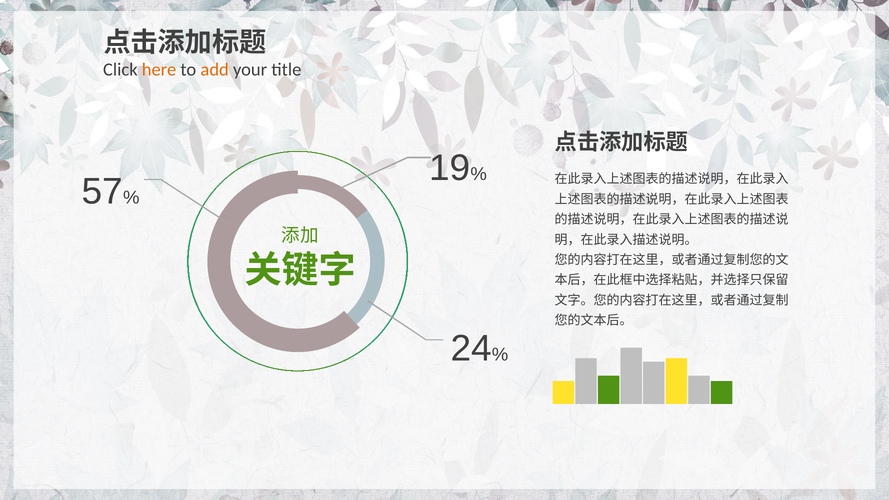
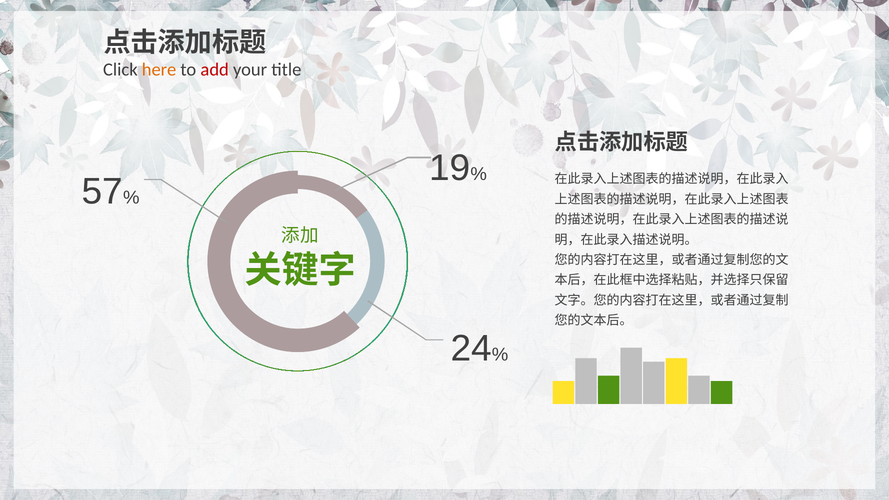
add colour: orange -> red
